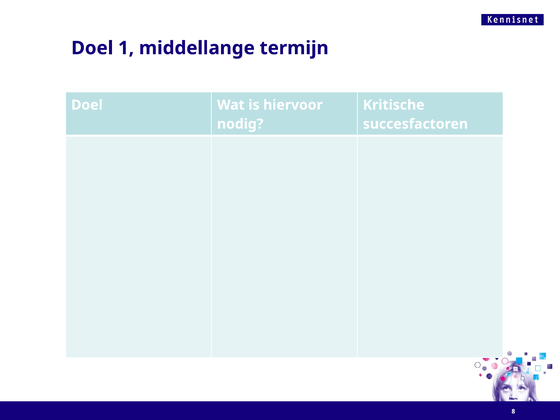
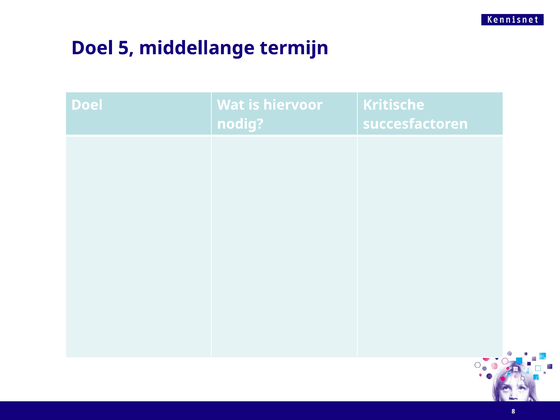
1: 1 -> 5
